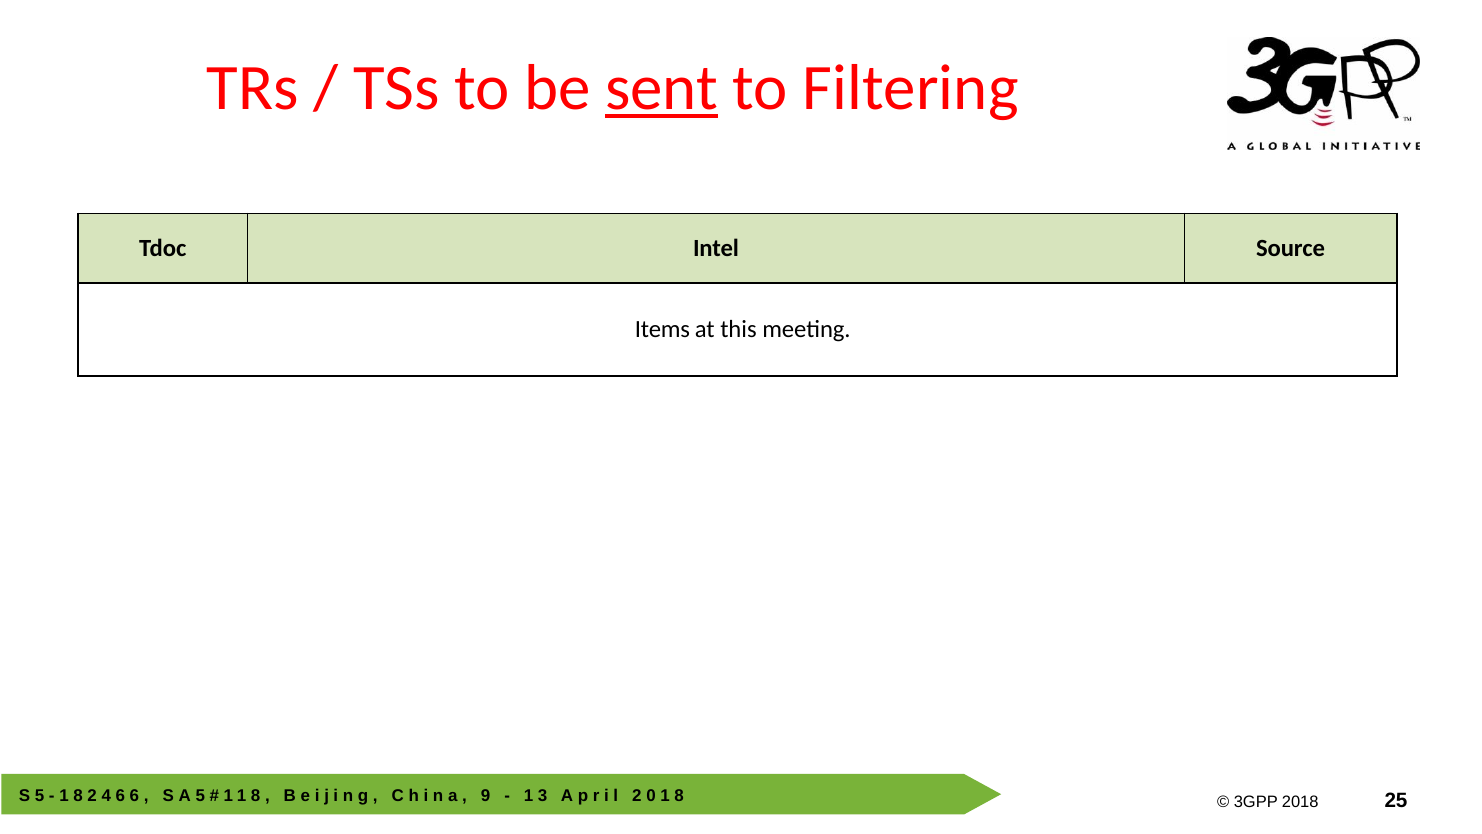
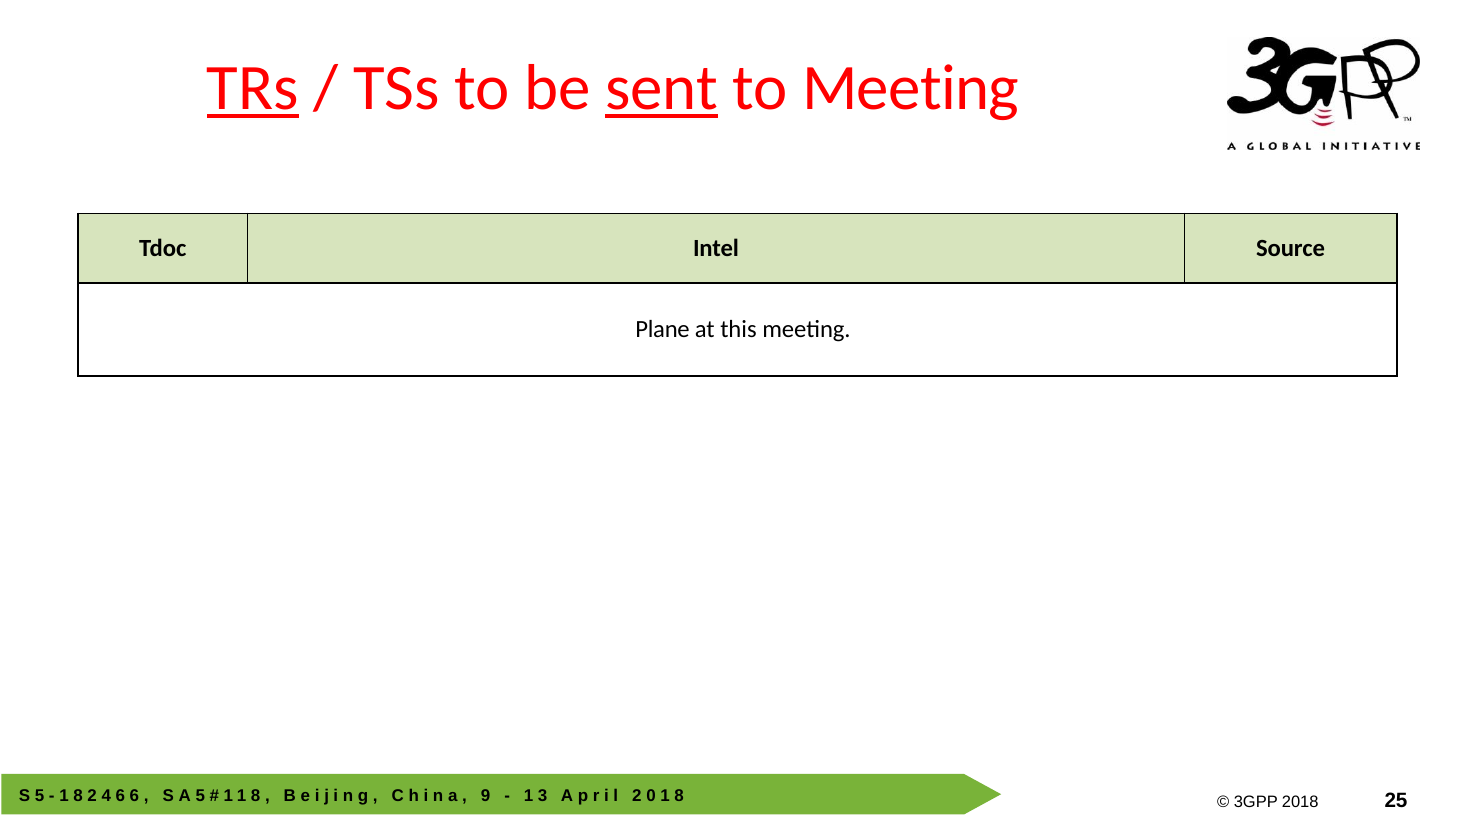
TRs underline: none -> present
to Filtering: Filtering -> Meeting
Items: Items -> Plane
